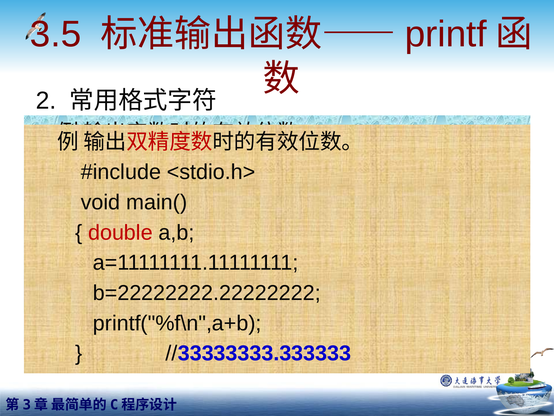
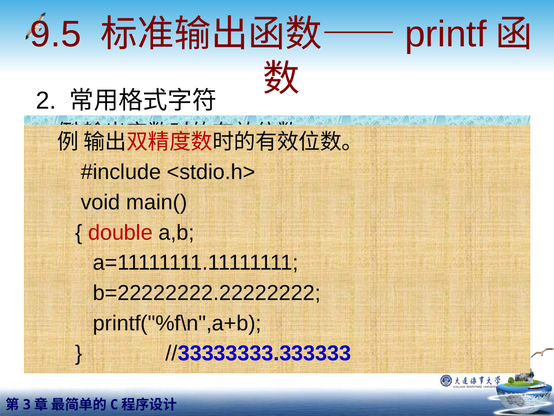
3.5: 3.5 -> 9.5
